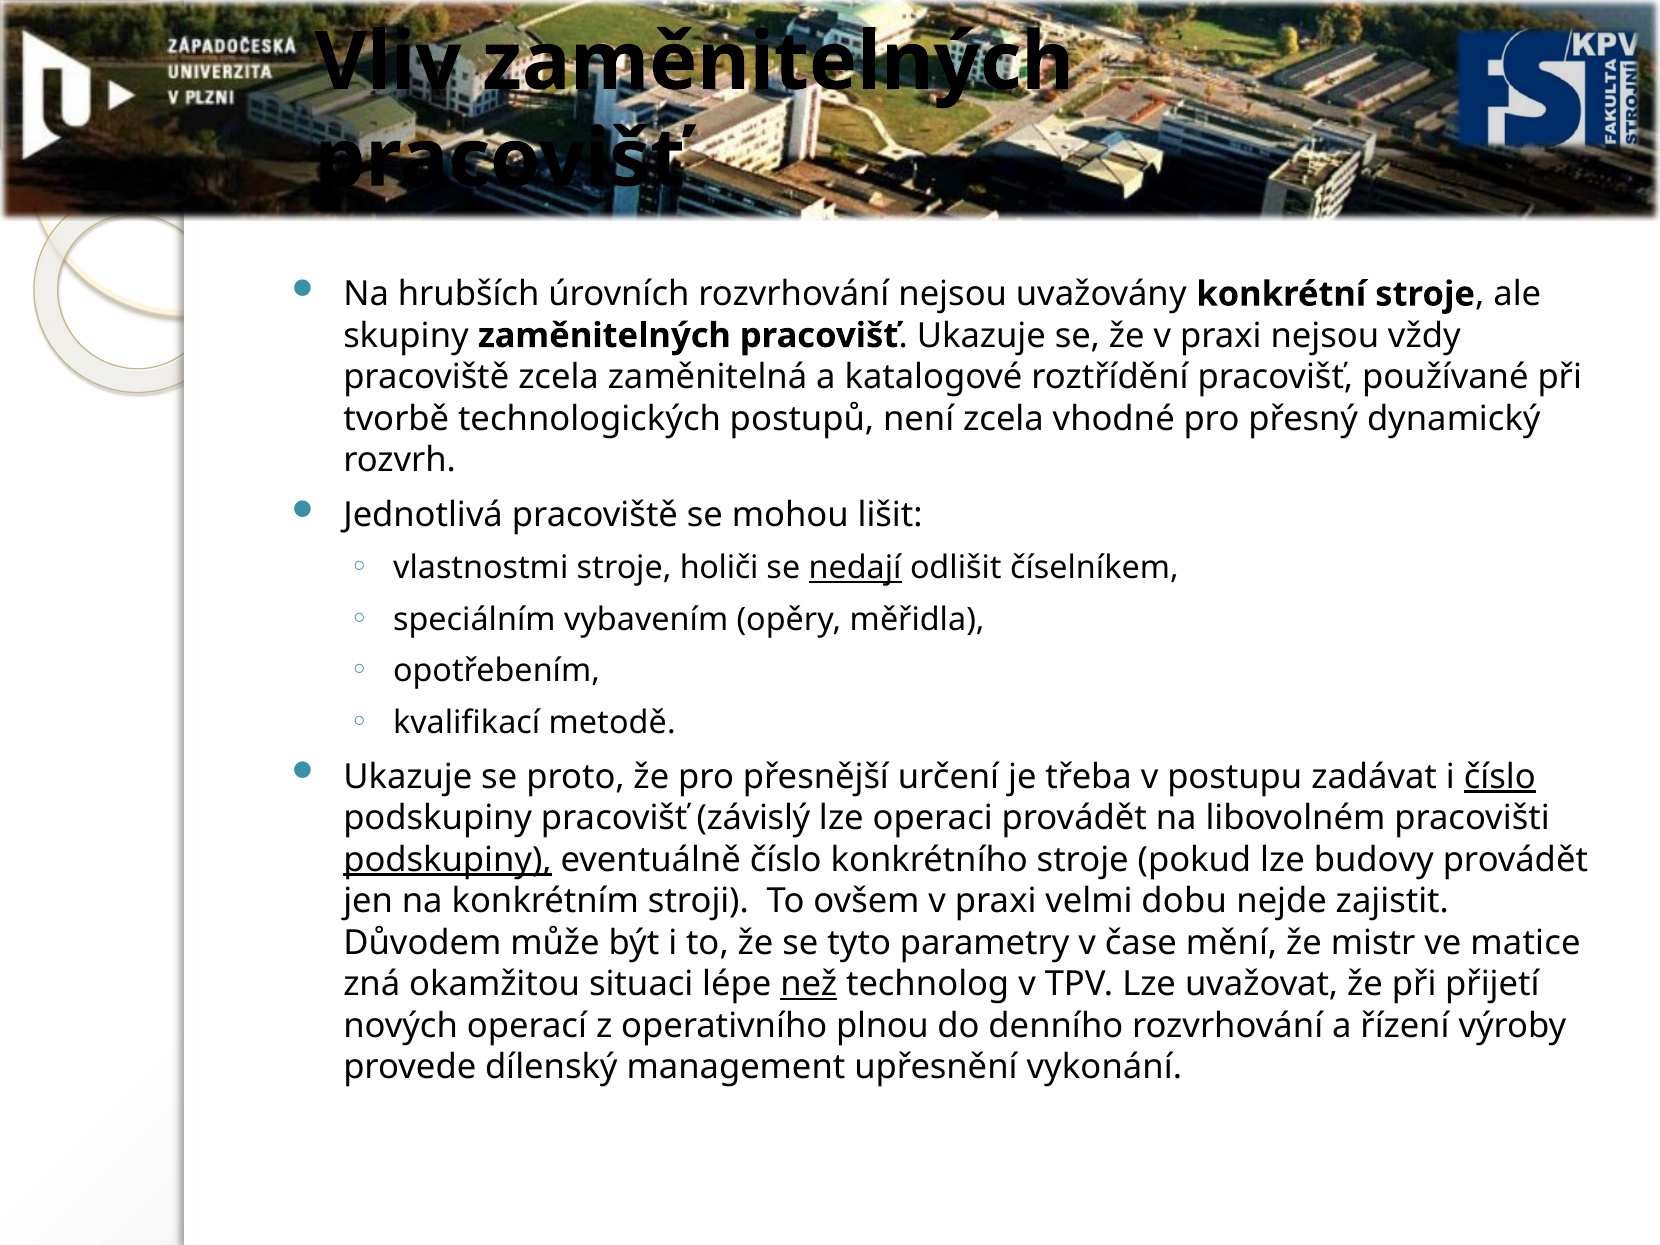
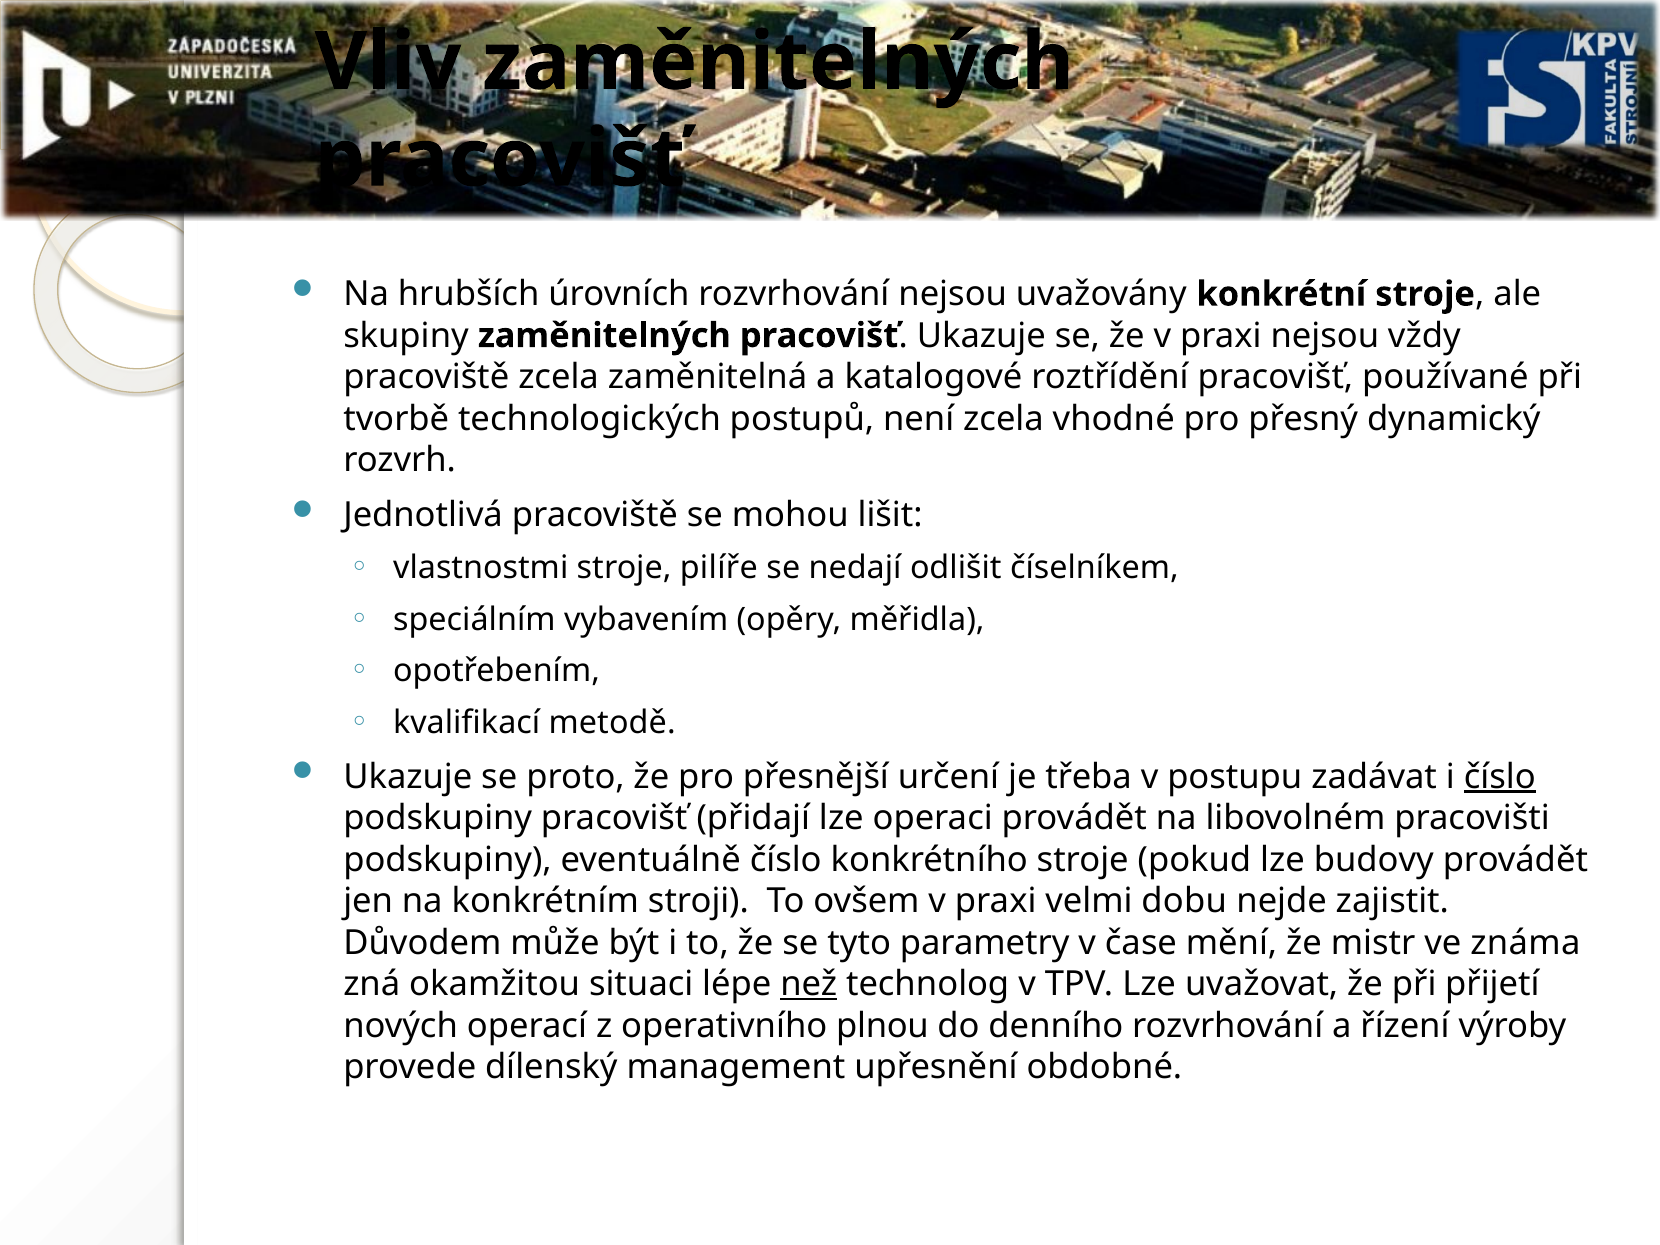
holiči: holiči -> pilíře
nedají underline: present -> none
závislý: závislý -> přidají
podskupiny at (448, 860) underline: present -> none
matice: matice -> známa
vykonání: vykonání -> obdobné
